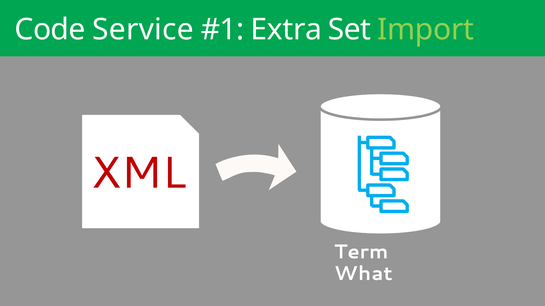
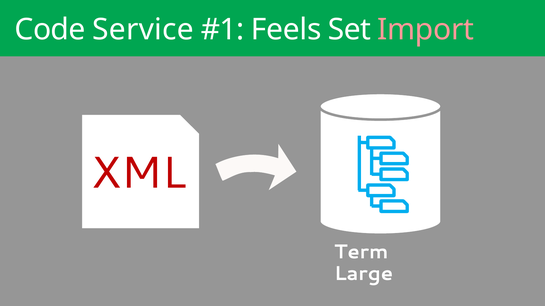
Extra: Extra -> Feels
Import colour: light green -> pink
What: What -> Large
